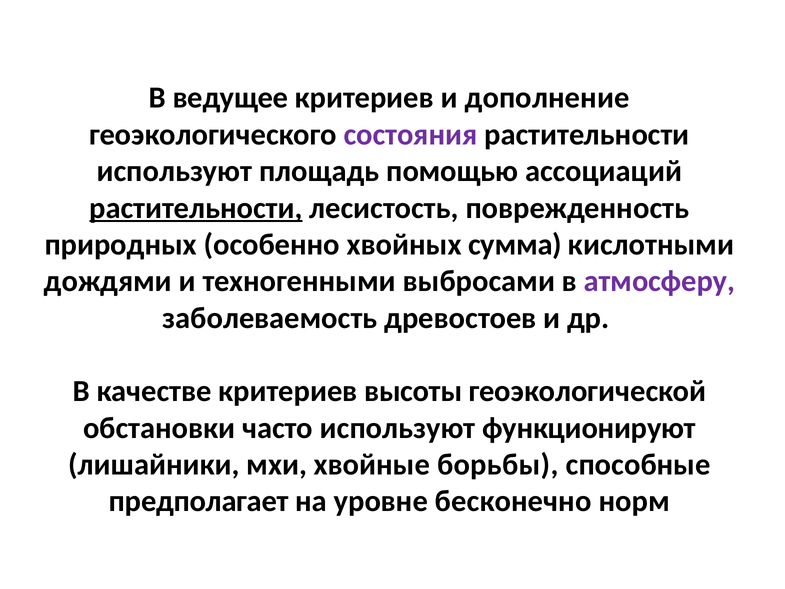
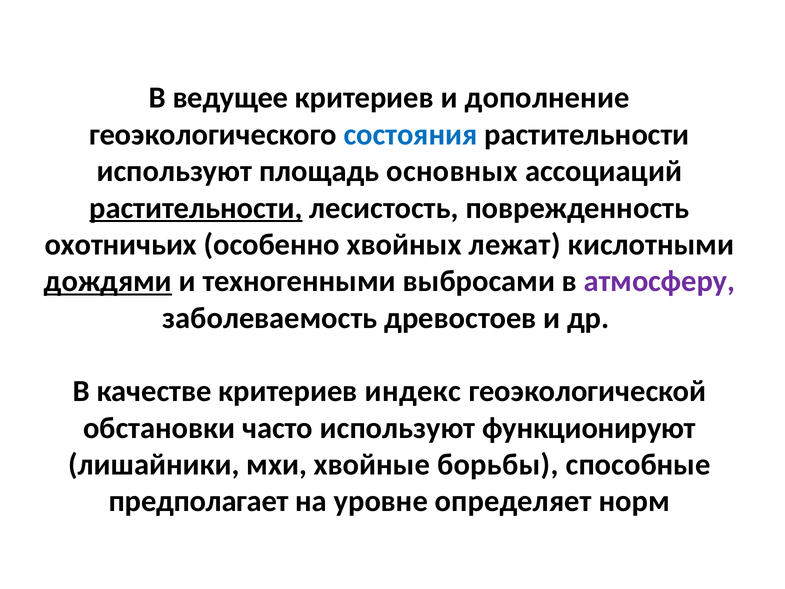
состояния colour: purple -> blue
помощью: помощью -> основных
природных: природных -> охотничьих
сумма: сумма -> лежат
дождями underline: none -> present
высоты: высоты -> индекс
бесконечно: бесконечно -> определяет
